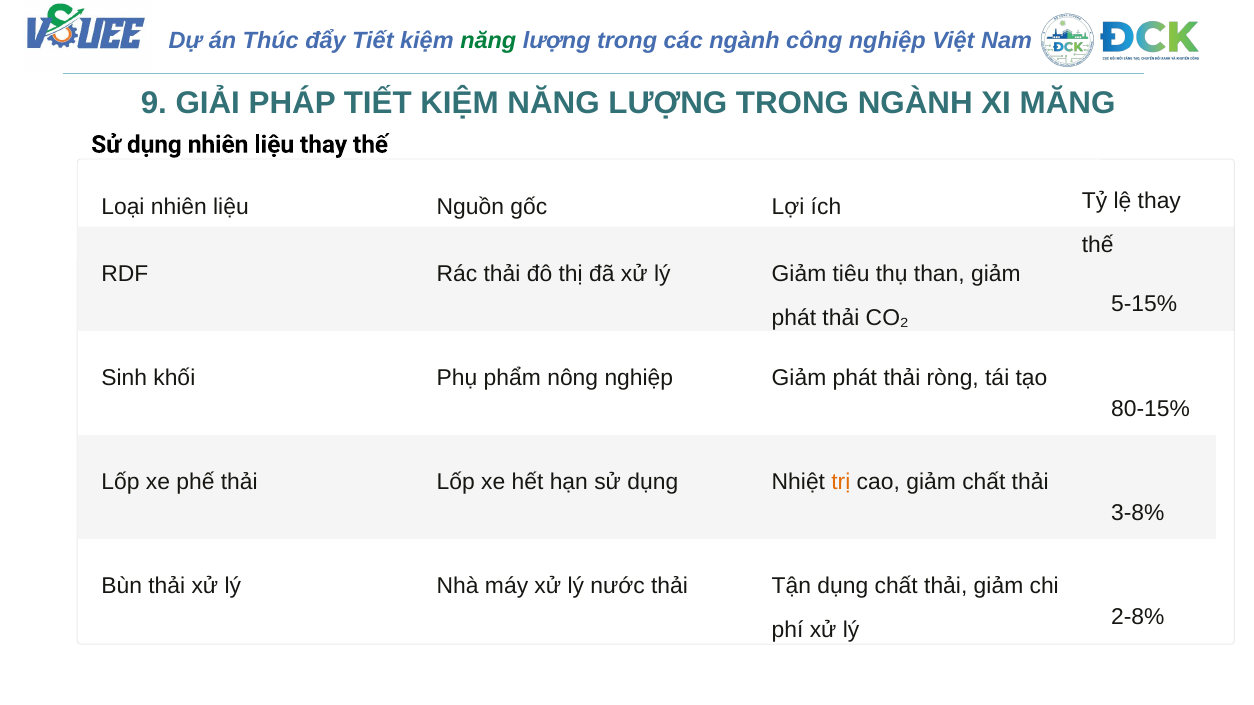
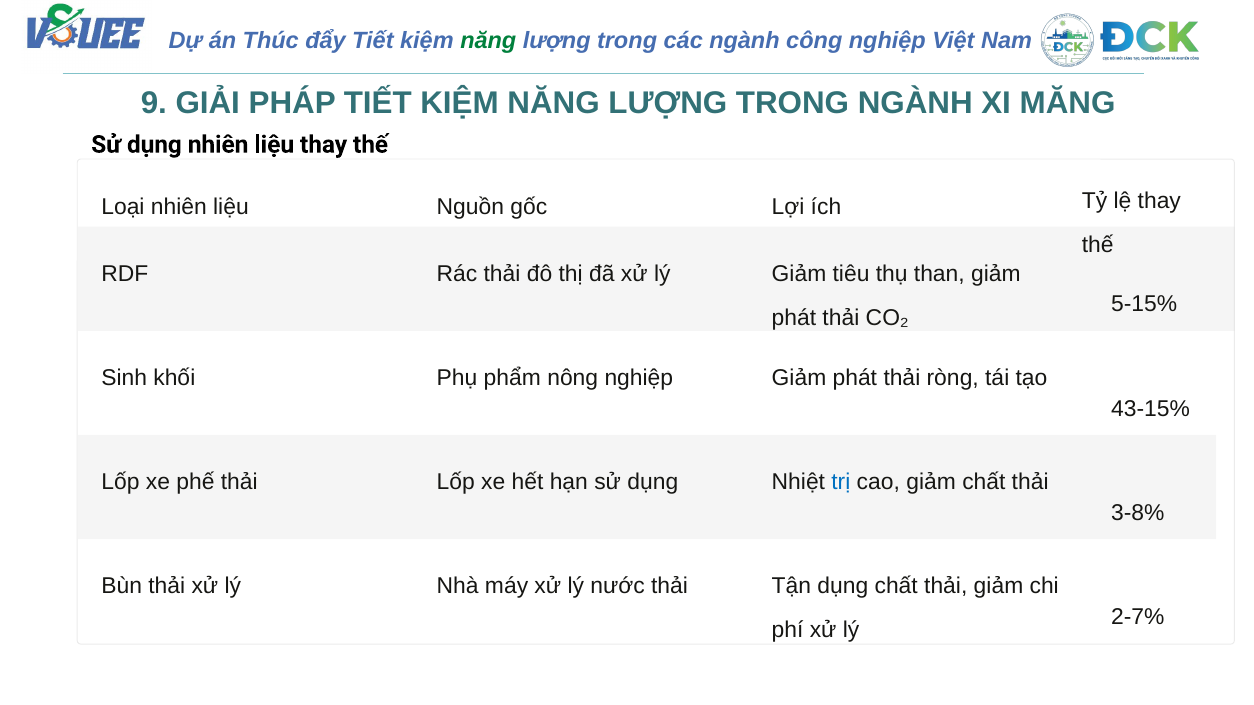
80-15%: 80-15% -> 43-15%
trị colour: orange -> blue
2-8%: 2-8% -> 2-7%
